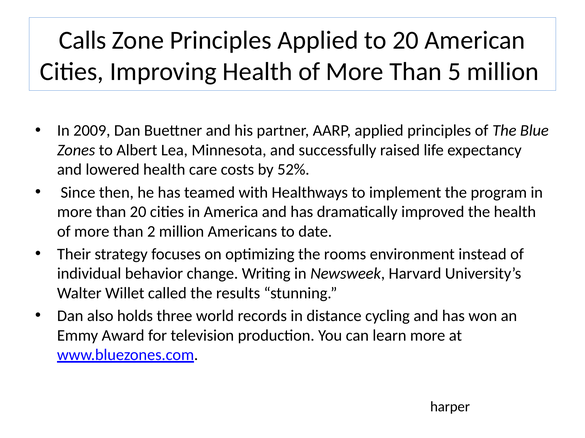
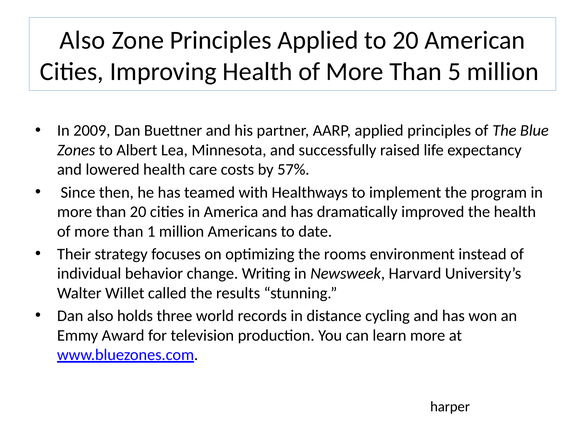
Calls at (83, 40): Calls -> Also
52%: 52% -> 57%
2: 2 -> 1
